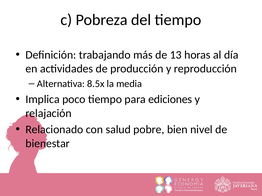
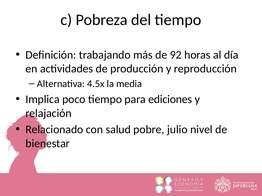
13: 13 -> 92
8.5x: 8.5x -> 4.5x
bien: bien -> julio
